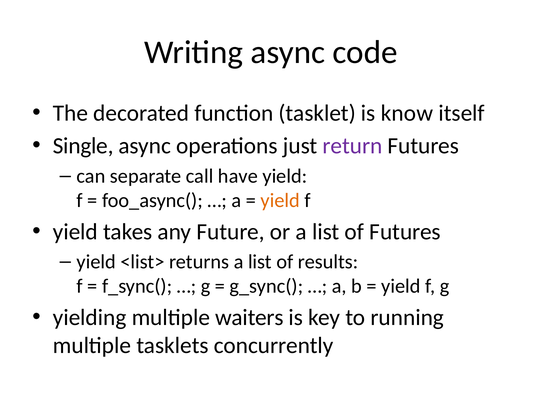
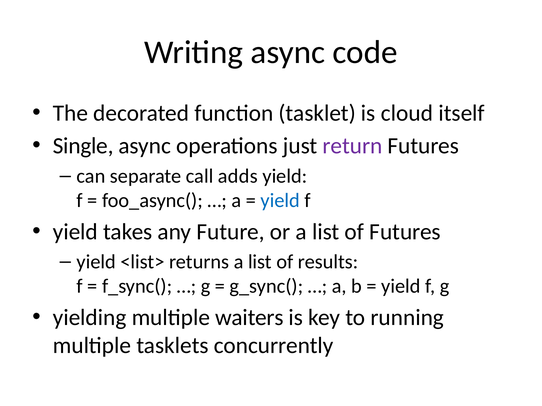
know: know -> cloud
have: have -> adds
yield at (280, 201) colour: orange -> blue
